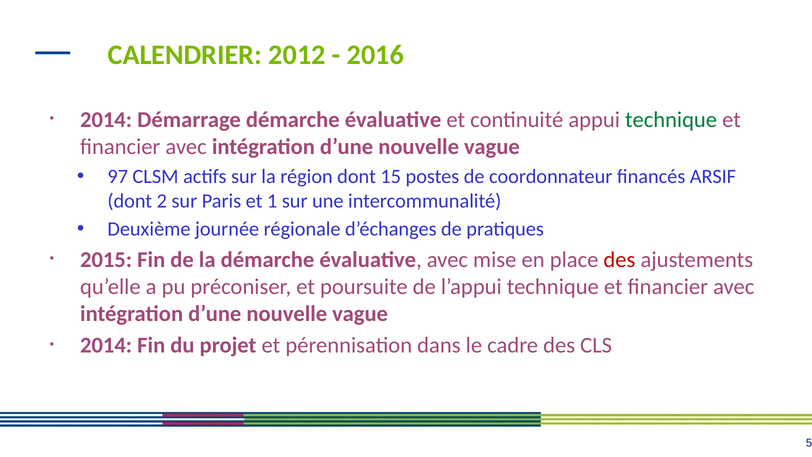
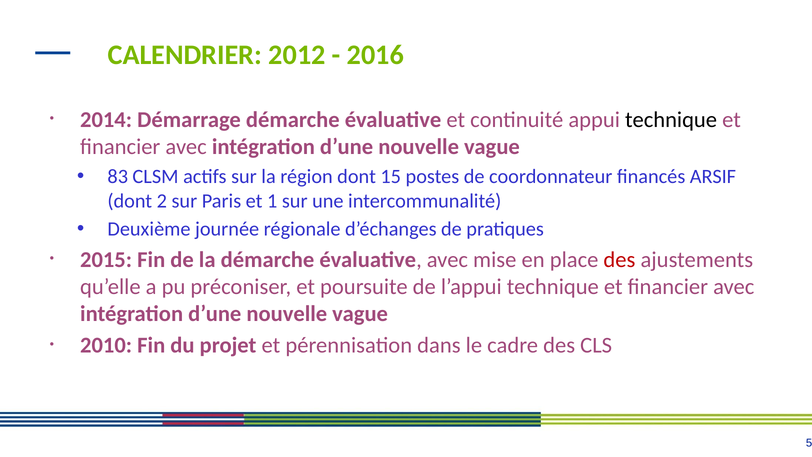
technique at (671, 120) colour: green -> black
97: 97 -> 83
2014 at (106, 345): 2014 -> 2010
